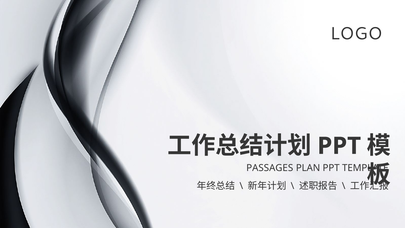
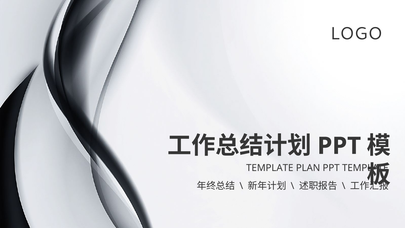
PASSAGES at (270, 168): PASSAGES -> TEMPLATE
